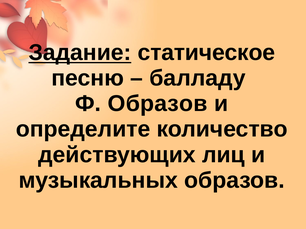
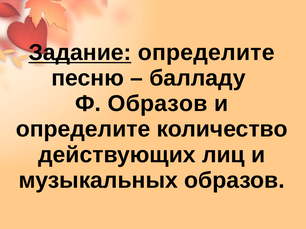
Задание статическое: статическое -> определите
